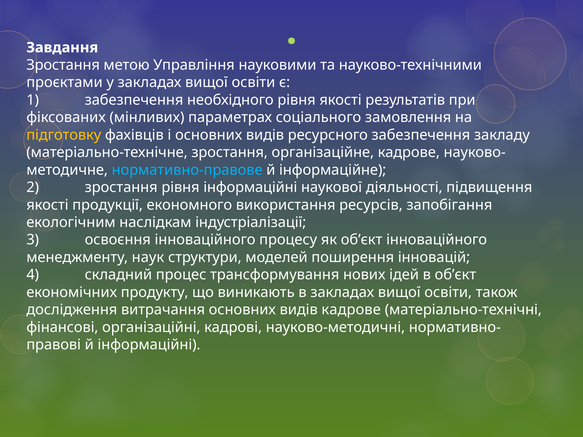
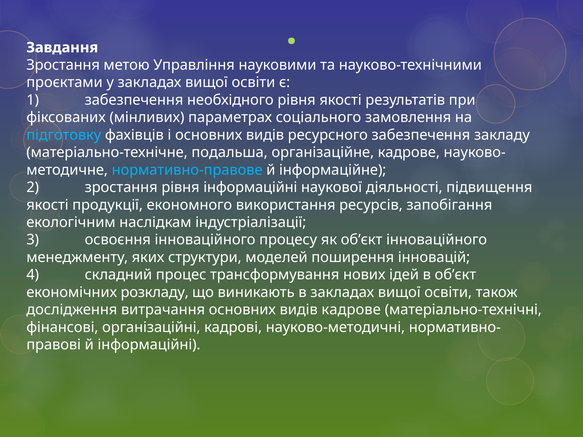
підготовку colour: yellow -> light blue
матеріально-технічне зростання: зростання -> подальша
наук: наук -> яких
продукту: продукту -> розкладу
